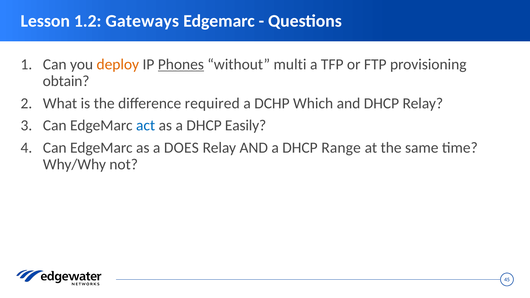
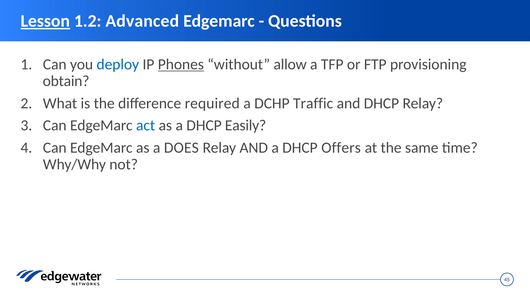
Lesson underline: none -> present
Gateways: Gateways -> Advanced
deploy colour: orange -> blue
multi: multi -> allow
Which: Which -> Traffic
Range: Range -> Offers
